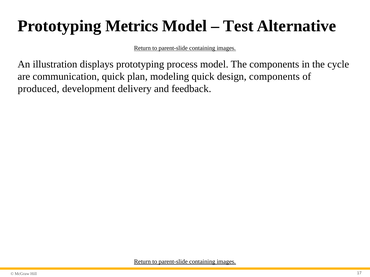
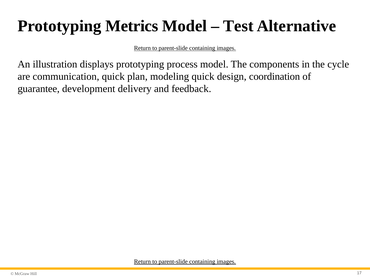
design components: components -> coordination
produced: produced -> guarantee
